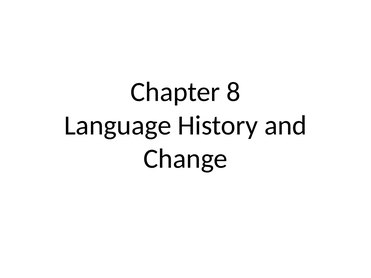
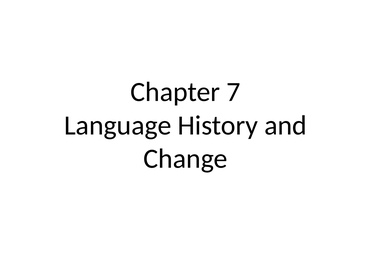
8: 8 -> 7
